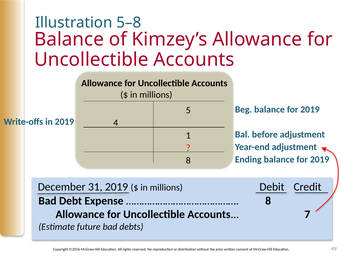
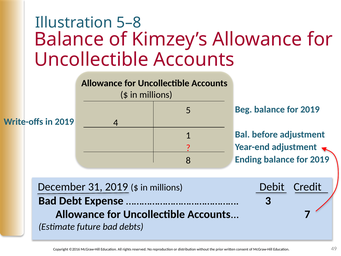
8 at (268, 201): 8 -> 3
